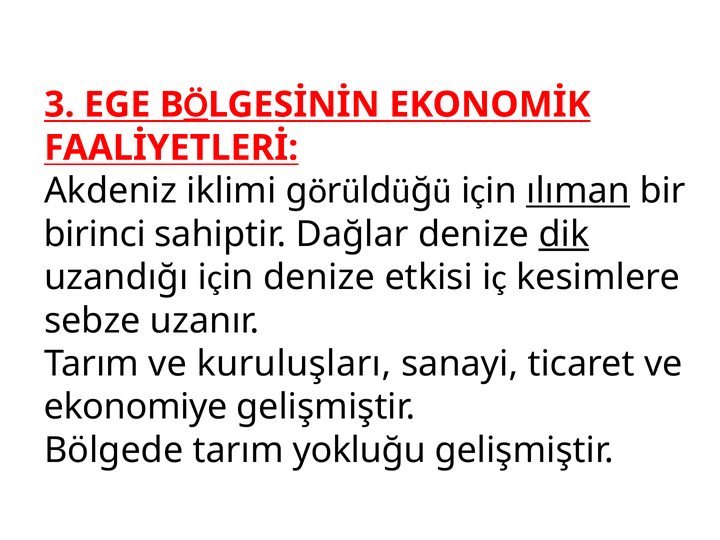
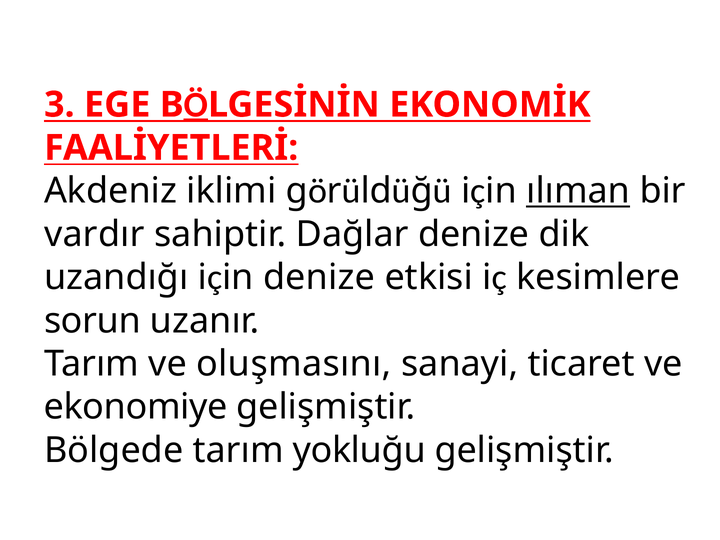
birinci: birinci -> vardır
dik underline: present -> none
sebze: sebze -> sorun
kuruluşları: kuruluşları -> oluşmasını
